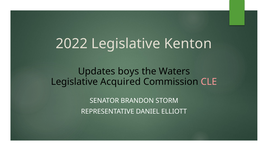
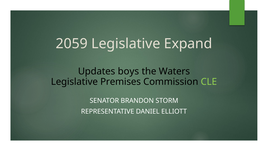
2022: 2022 -> 2059
Kenton: Kenton -> Expand
Acquired: Acquired -> Premises
CLE colour: pink -> light green
